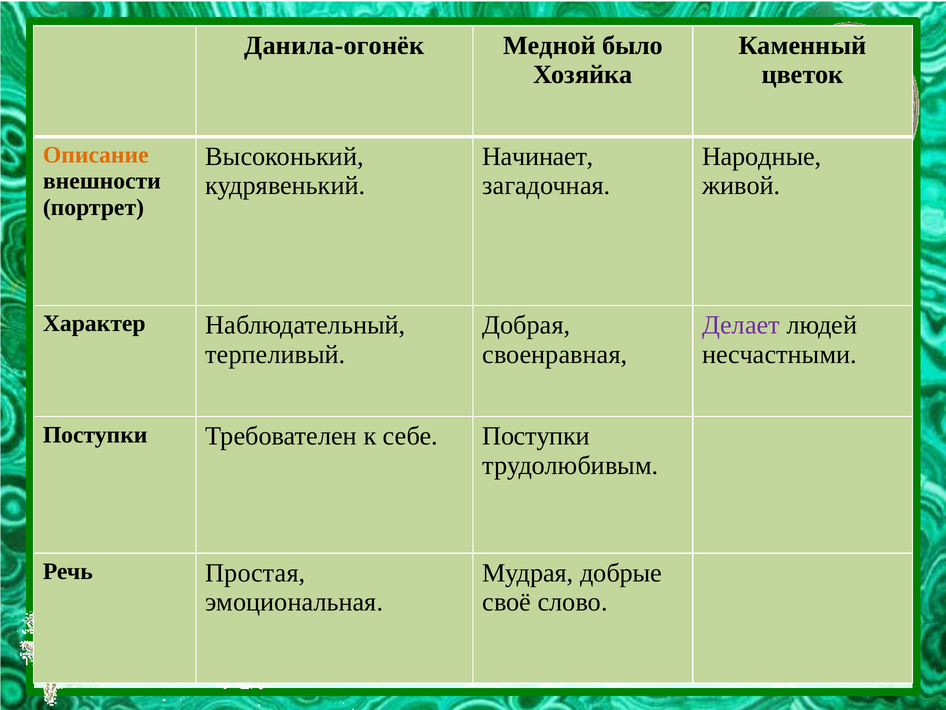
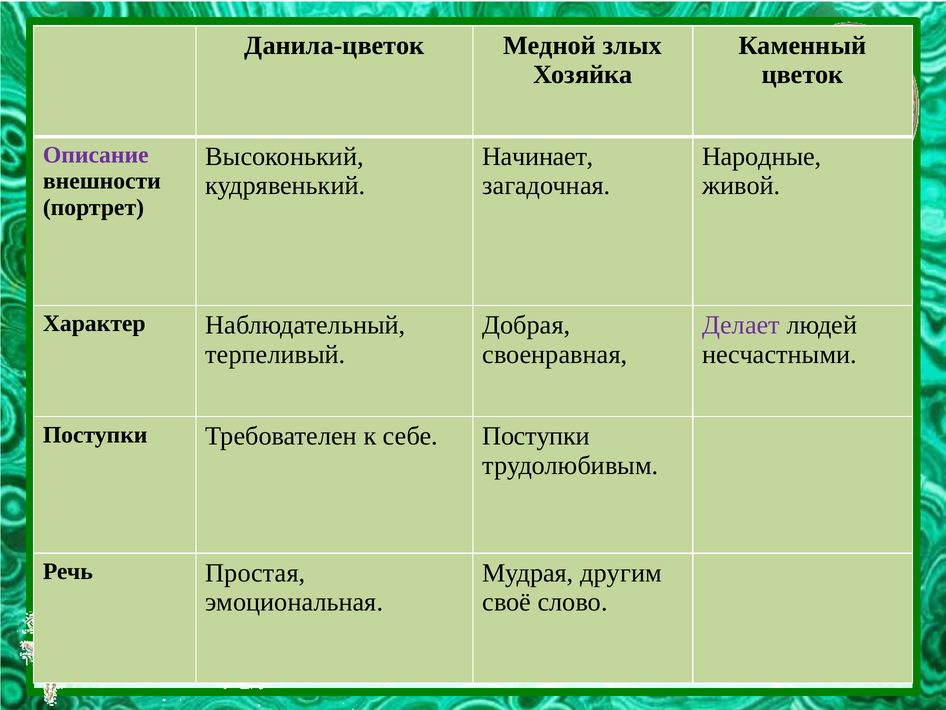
Данила-огонёк: Данила-огонёк -> Данила-цветок
было: было -> злых
Описание colour: orange -> purple
добрые: добрые -> другим
